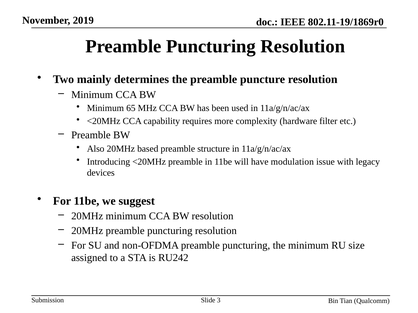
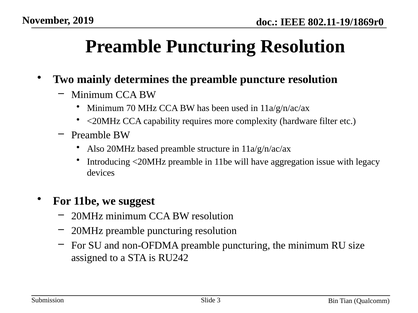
65: 65 -> 70
modulation: modulation -> aggregation
